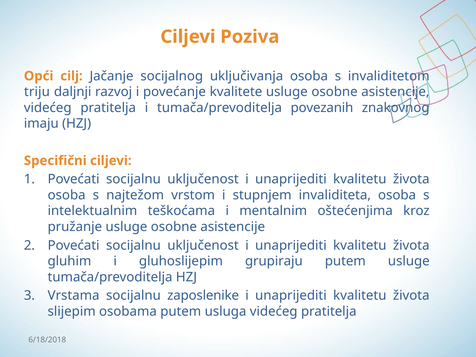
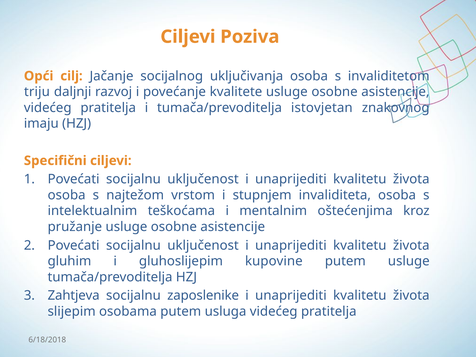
povezanih: povezanih -> istovjetan
grupiraju: grupiraju -> kupovine
Vrstama: Vrstama -> Zahtjeva
